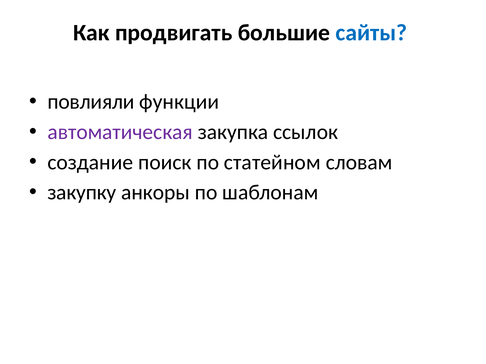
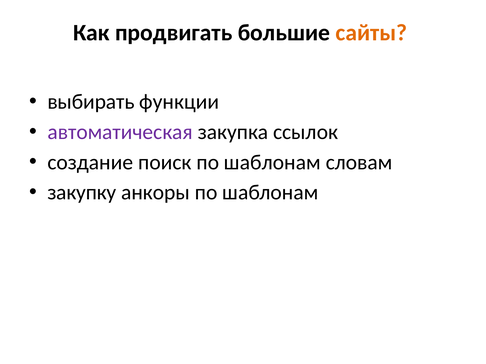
сайты colour: blue -> orange
повлияли: повлияли -> выбирать
статейном at (272, 162): статейном -> шаблонам
